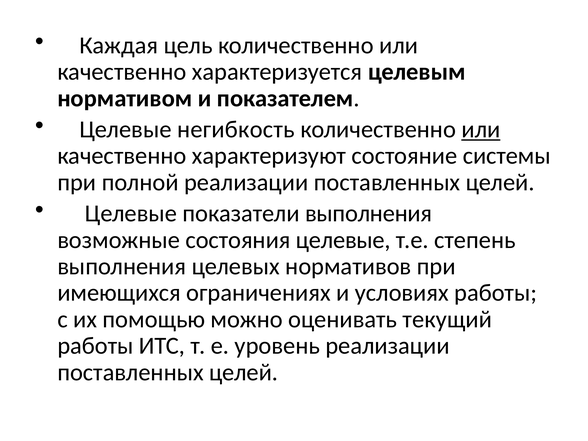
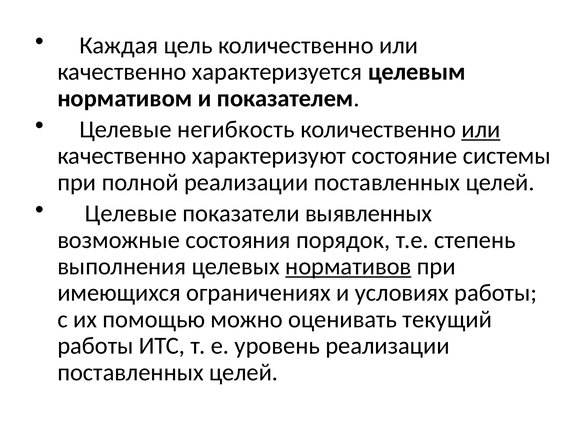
показатели выполнения: выполнения -> выявленных
состояния целевые: целевые -> порядок
нормативов underline: none -> present
